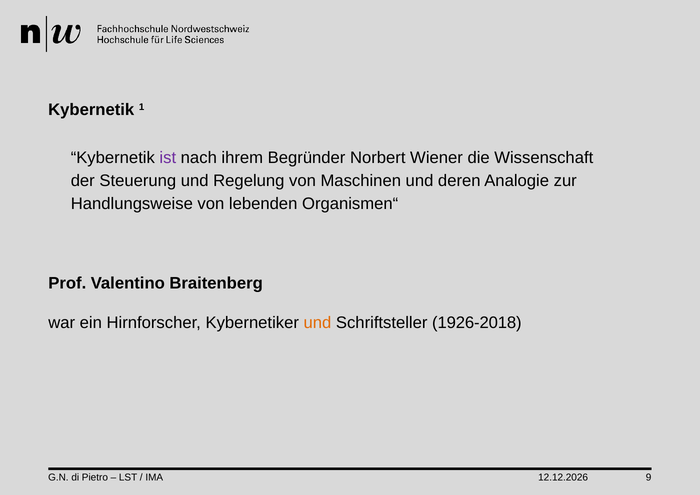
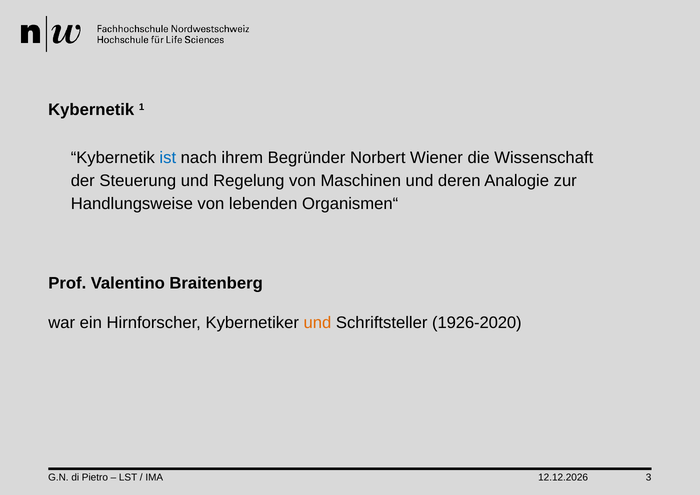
ist colour: purple -> blue
1926-2018: 1926-2018 -> 1926-2020
9: 9 -> 3
